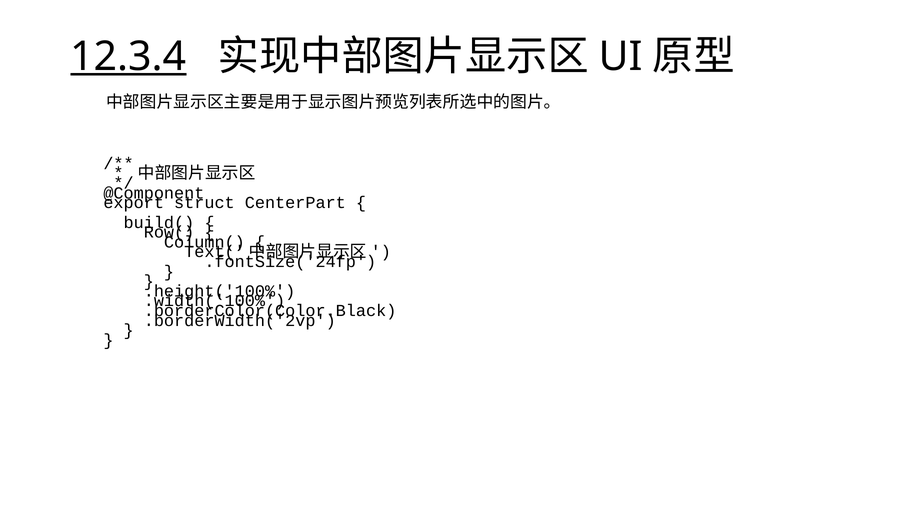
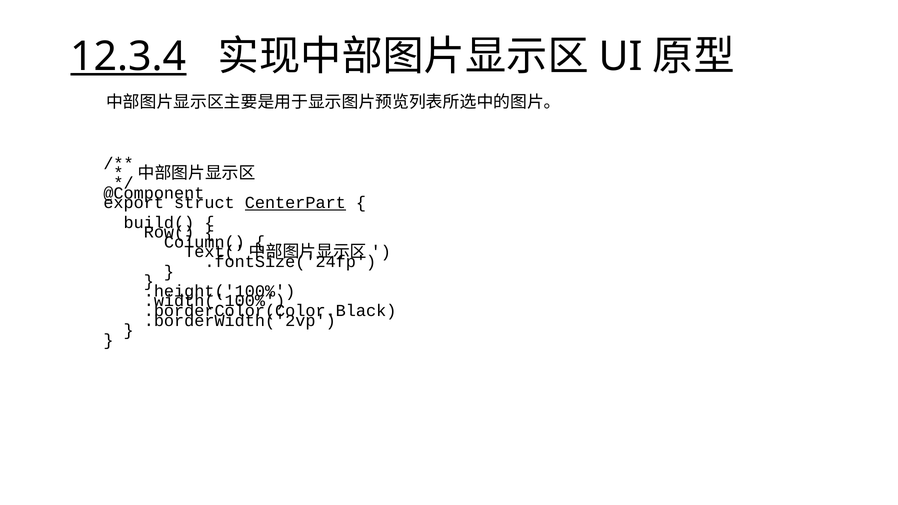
CenterPart underline: none -> present
